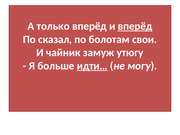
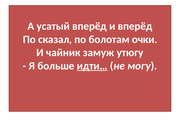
только: только -> усатый
вперёд at (135, 26) underline: present -> none
свои: свои -> очки
